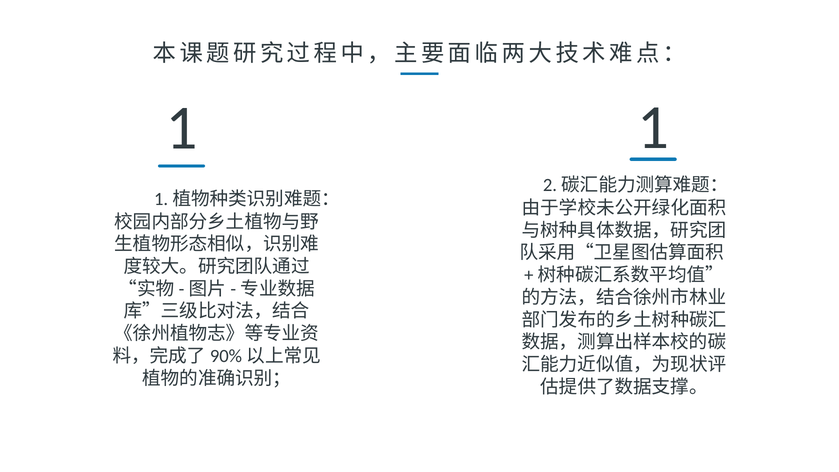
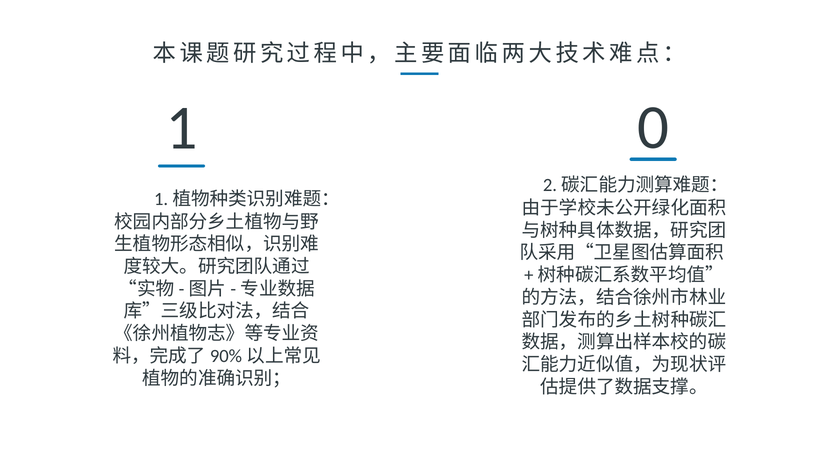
1 1: 1 -> 0
